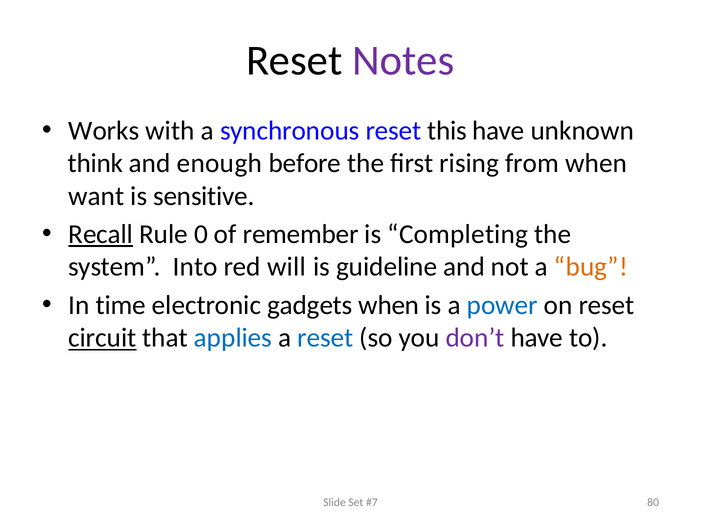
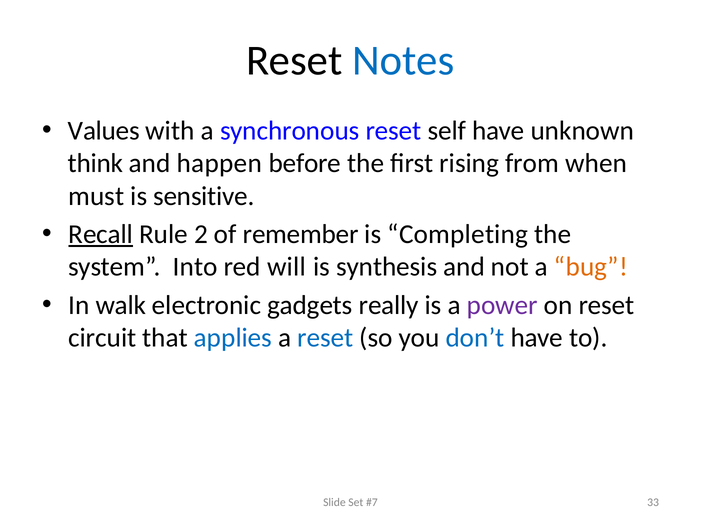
Notes colour: purple -> blue
Works: Works -> Values
this: this -> self
enough: enough -> happen
want: want -> must
0: 0 -> 2
guideline: guideline -> synthesis
time: time -> walk
gadgets when: when -> really
power colour: blue -> purple
circuit underline: present -> none
don’t colour: purple -> blue
80: 80 -> 33
